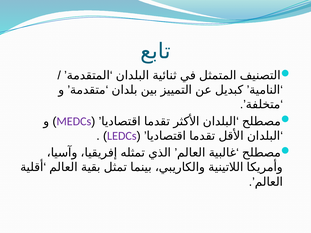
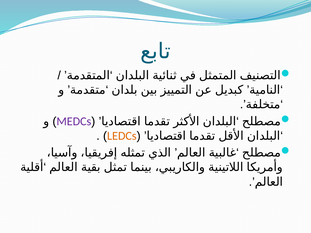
LEDCs colour: purple -> orange
